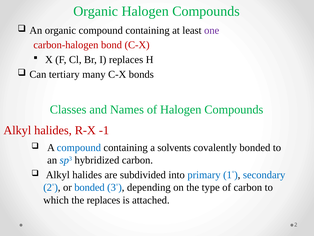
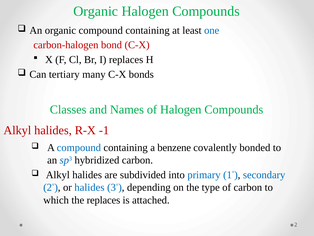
one colour: purple -> blue
solvents: solvents -> benzene
or bonded: bonded -> halides
